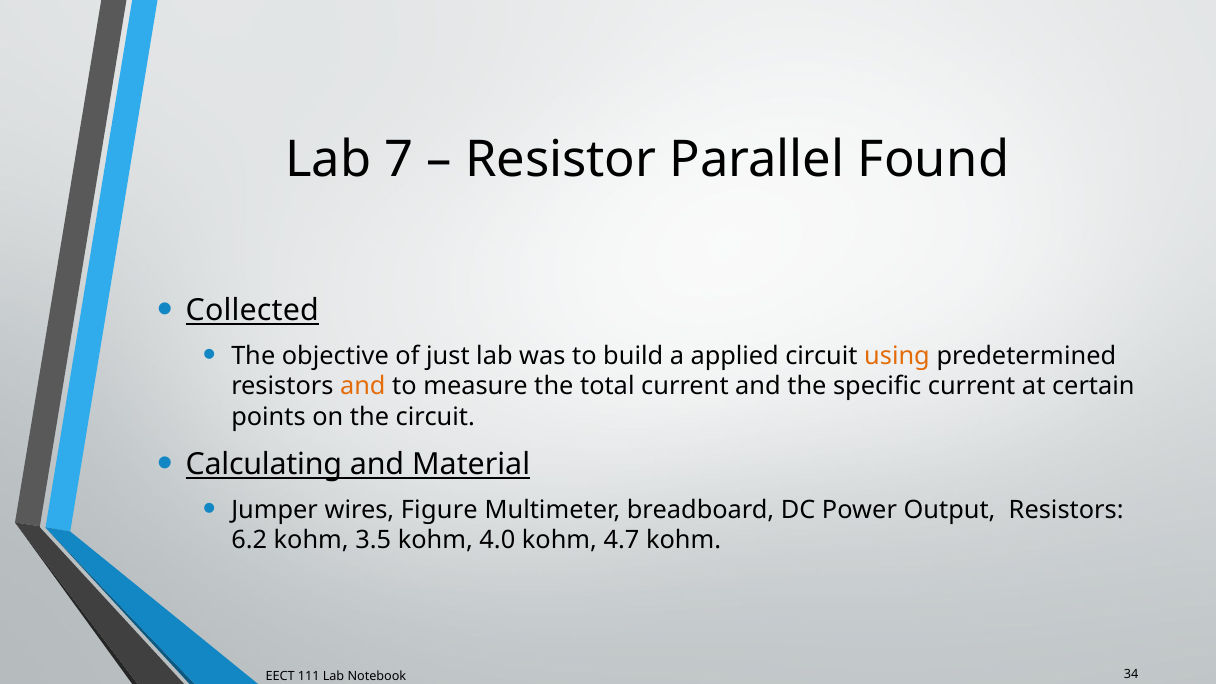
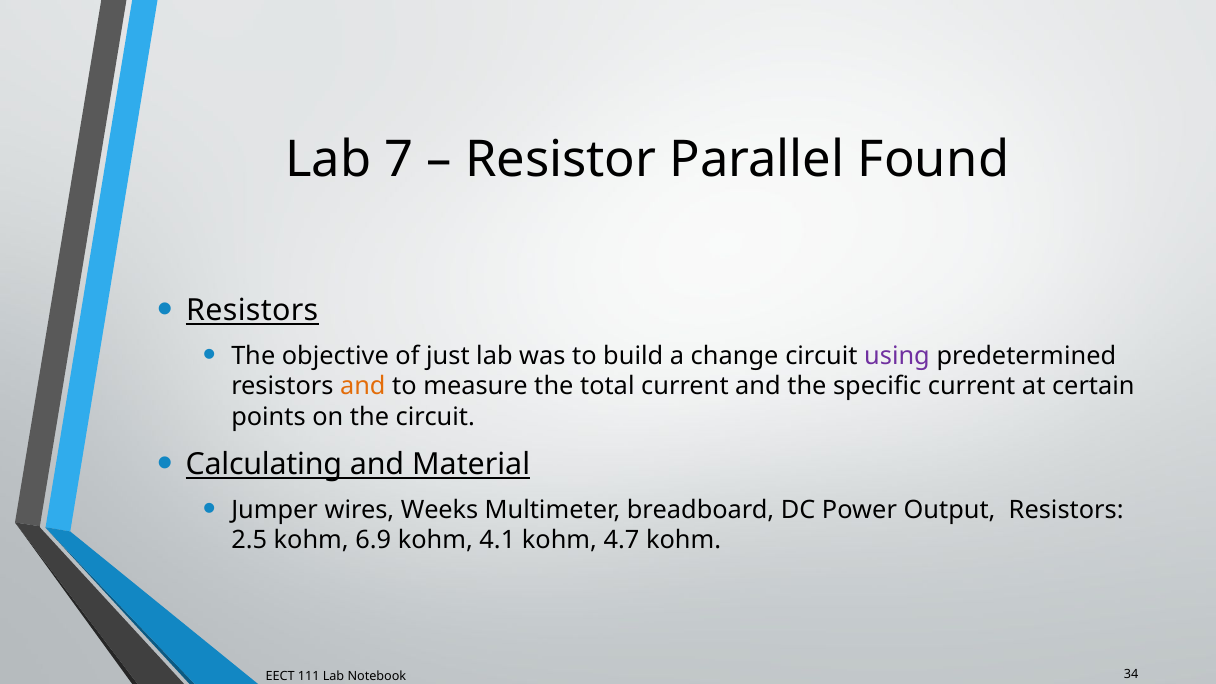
Collected at (252, 310): Collected -> Resistors
applied: applied -> change
using colour: orange -> purple
Figure: Figure -> Weeks
6.2: 6.2 -> 2.5
3.5: 3.5 -> 6.9
4.0: 4.0 -> 4.1
